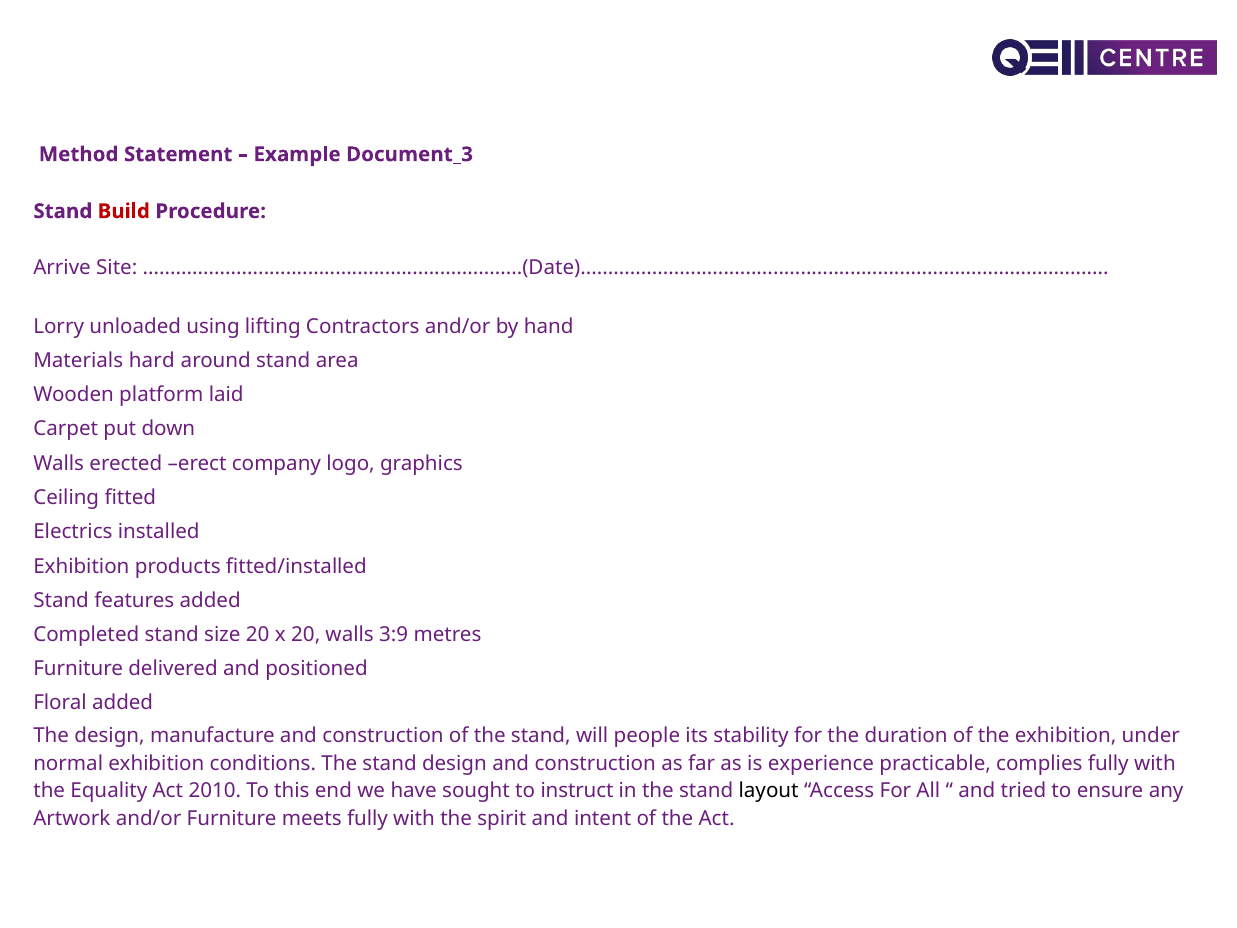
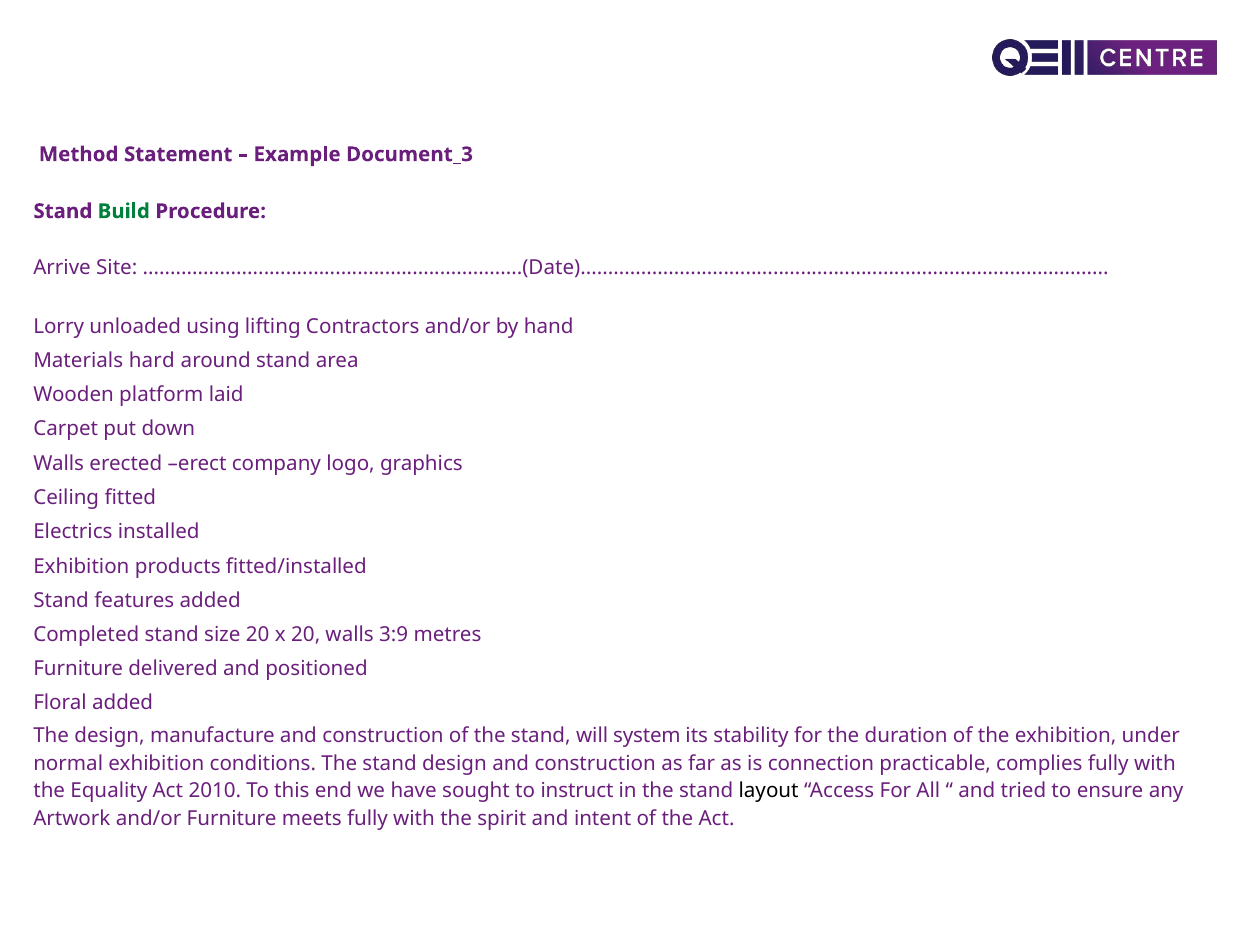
Build colour: red -> green
people: people -> system
experience: experience -> connection
